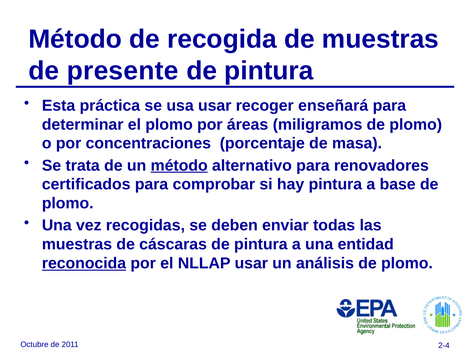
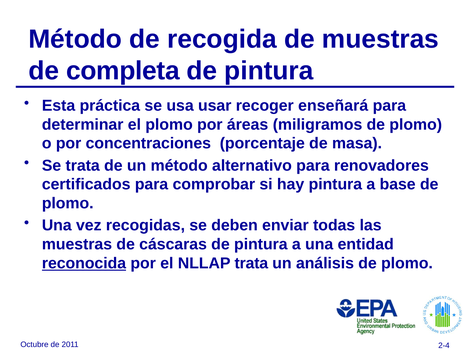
presente: presente -> completa
método at (179, 166) underline: present -> none
NLLAP usar: usar -> trata
